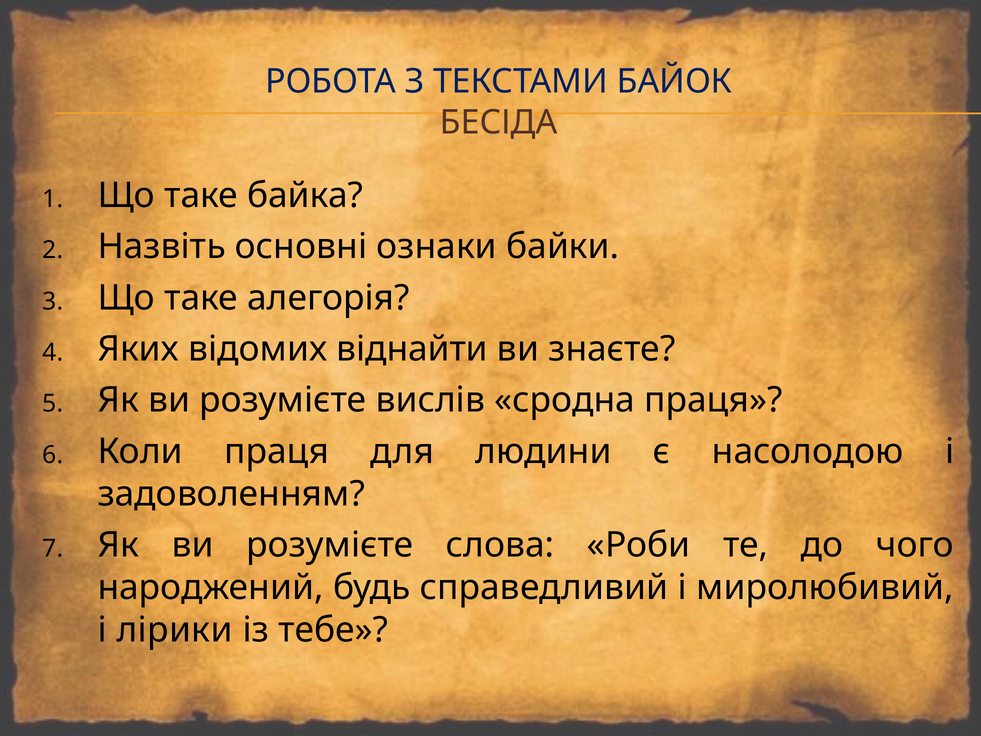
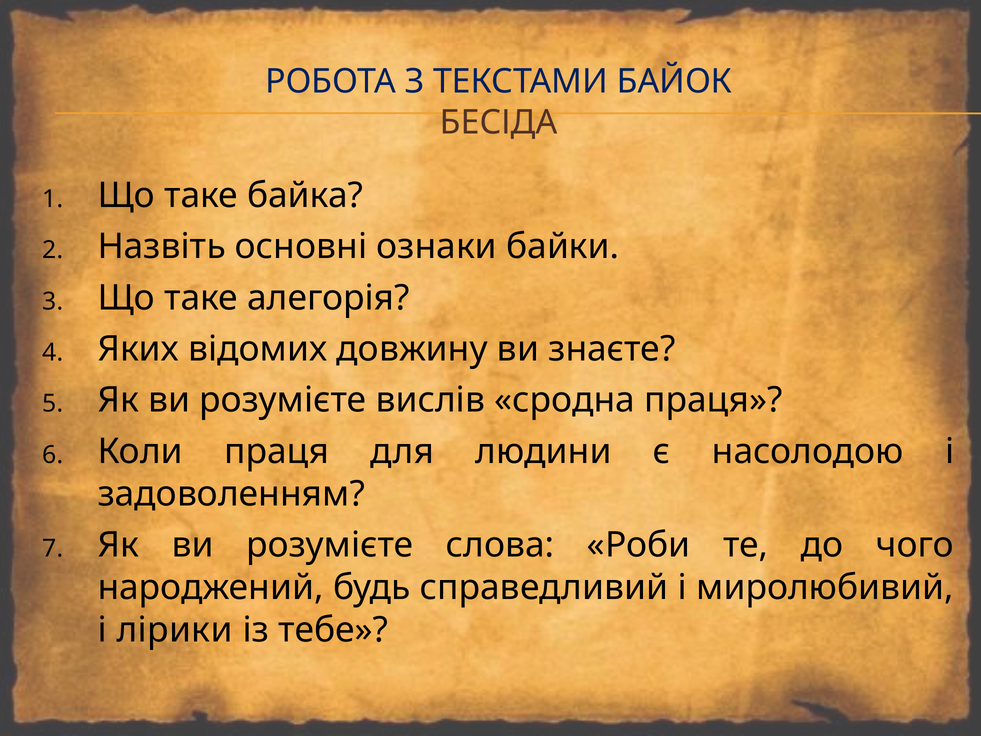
віднайти: віднайти -> довжину
